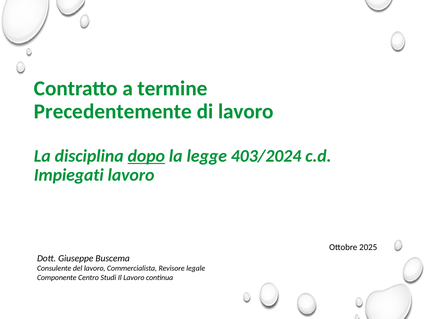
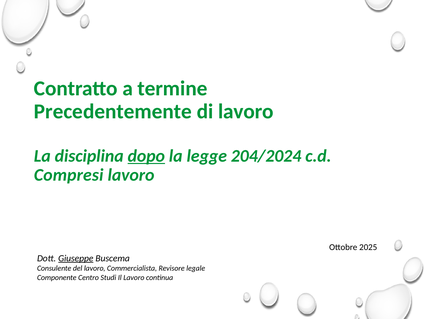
403/2024: 403/2024 -> 204/2024
Impiegati: Impiegati -> Compresi
Giuseppe underline: none -> present
